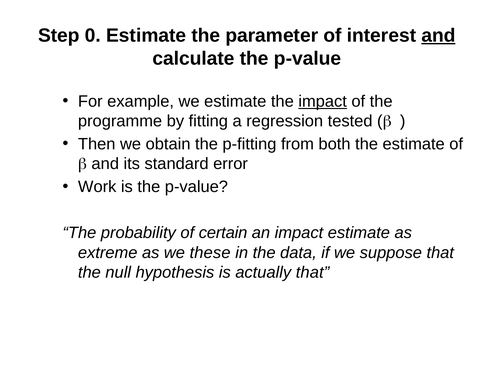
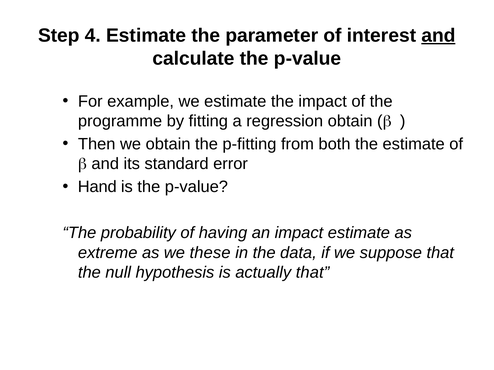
0: 0 -> 4
impact at (323, 101) underline: present -> none
regression tested: tested -> obtain
Work: Work -> Hand
certain: certain -> having
